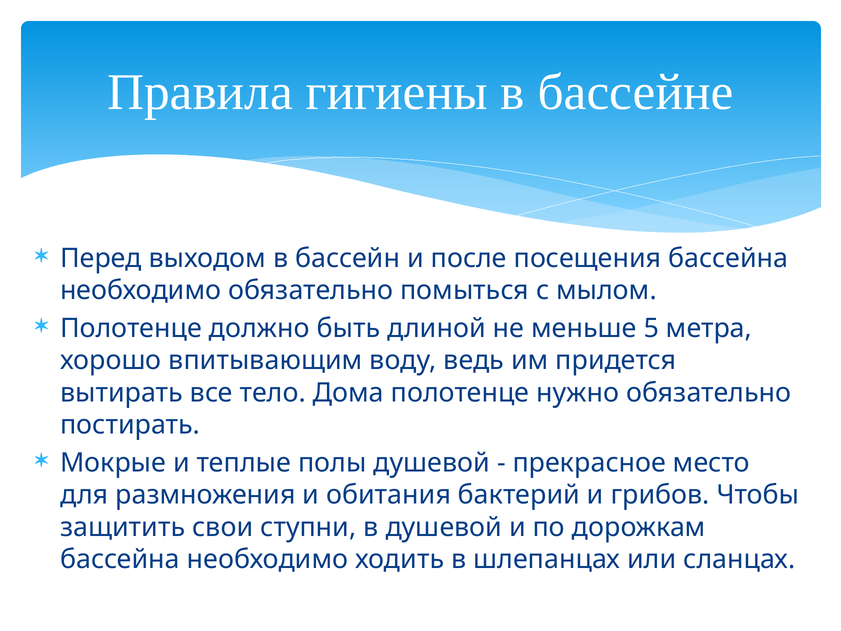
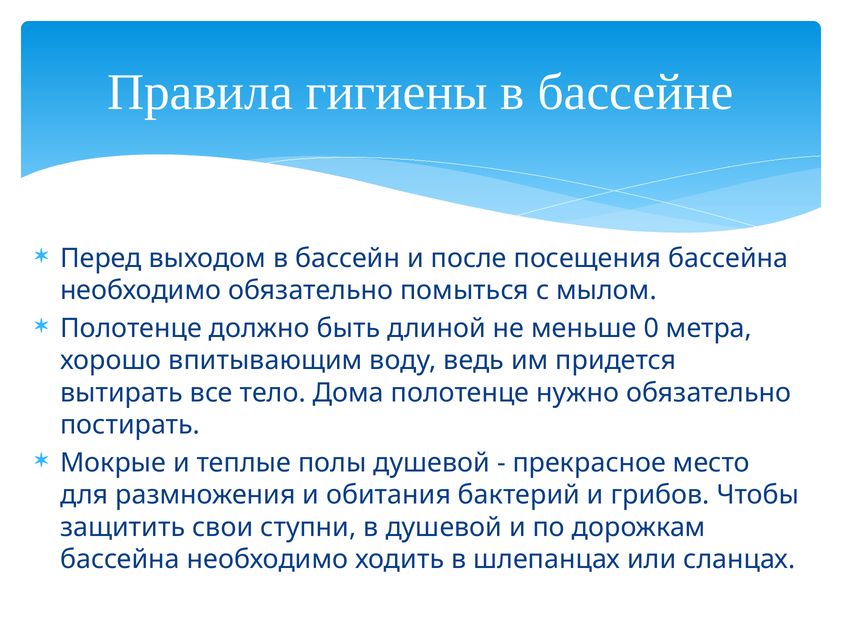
5: 5 -> 0
